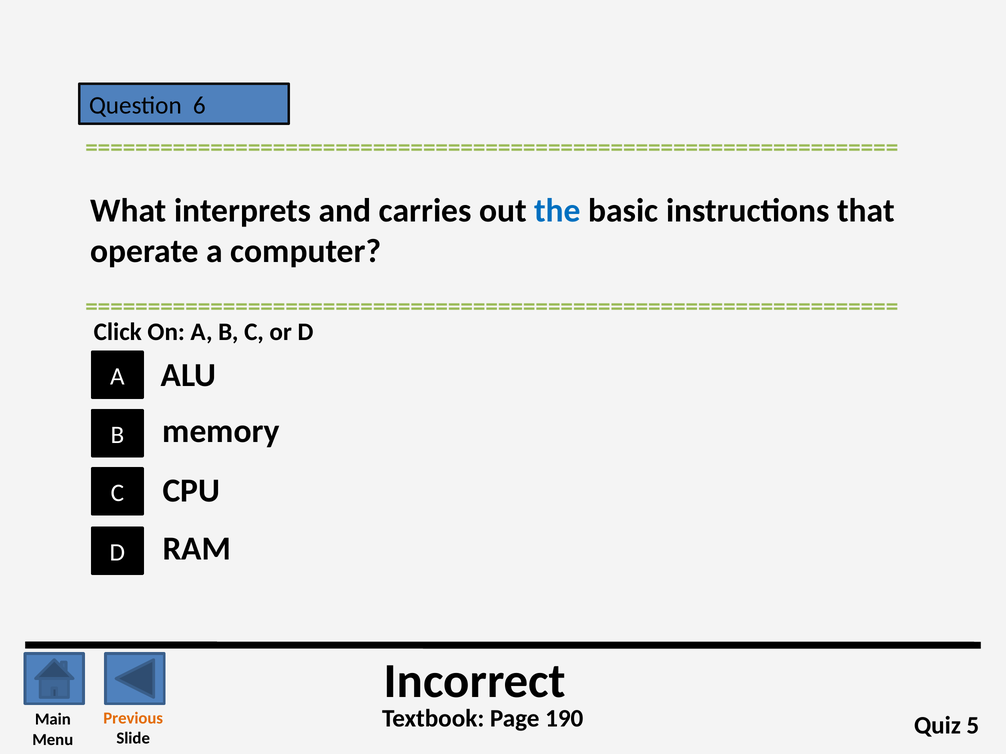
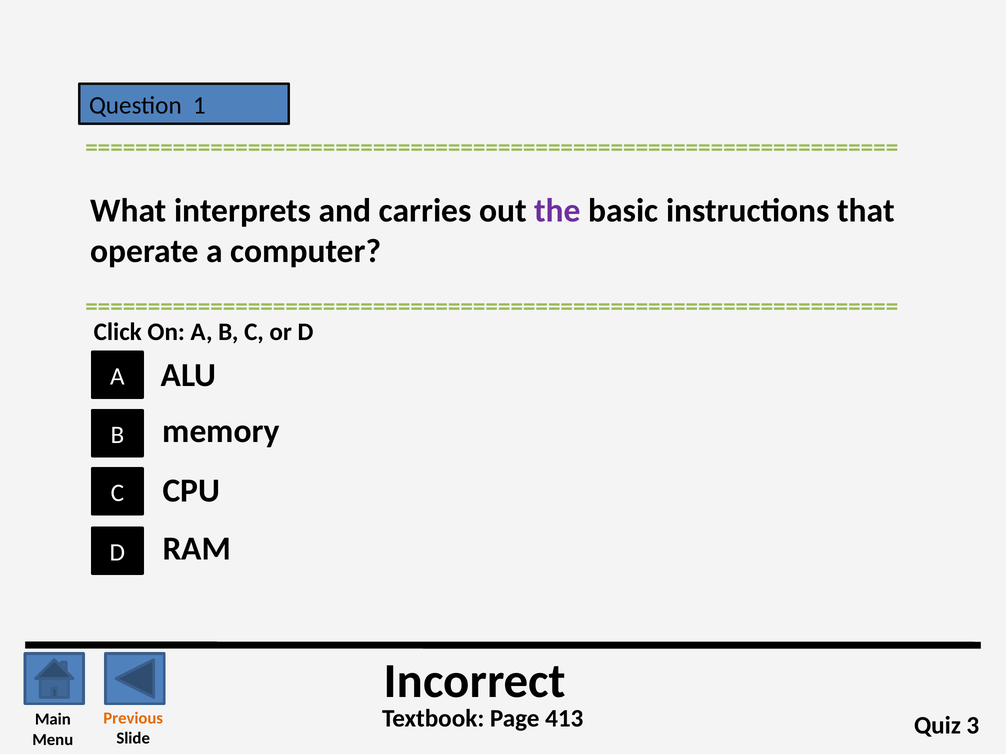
6: 6 -> 1
the colour: blue -> purple
190: 190 -> 413
5: 5 -> 3
